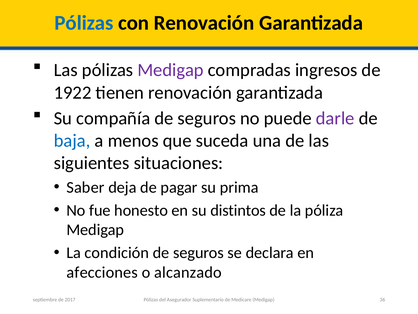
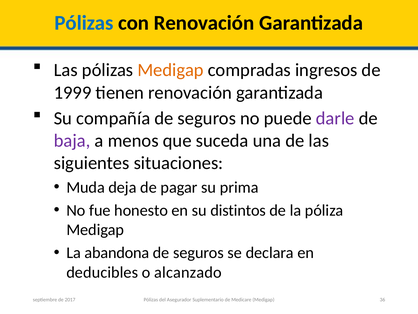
Medigap at (171, 70) colour: purple -> orange
1922: 1922 -> 1999
baja colour: blue -> purple
Saber: Saber -> Muda
condición: condición -> abandona
afecciones: afecciones -> deducibles
